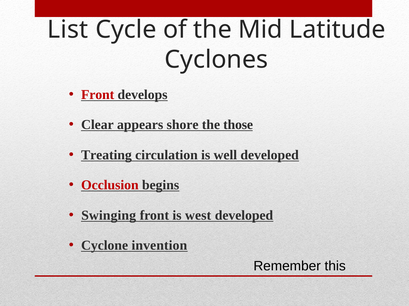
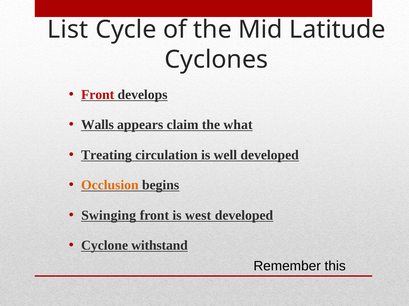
Clear: Clear -> Walls
shore: shore -> claim
those: those -> what
Occlusion colour: red -> orange
invention: invention -> withstand
